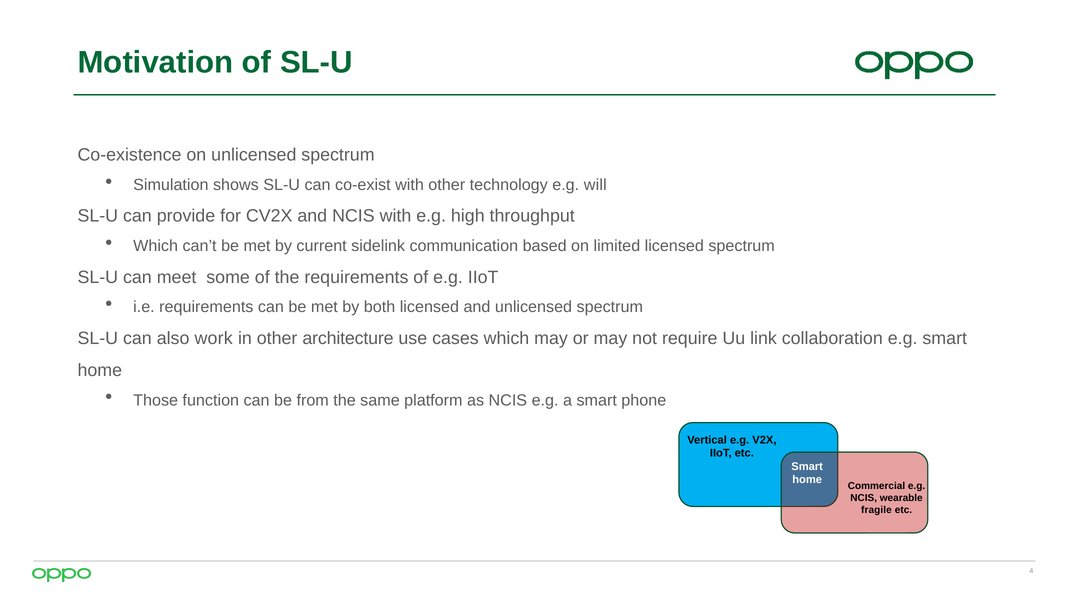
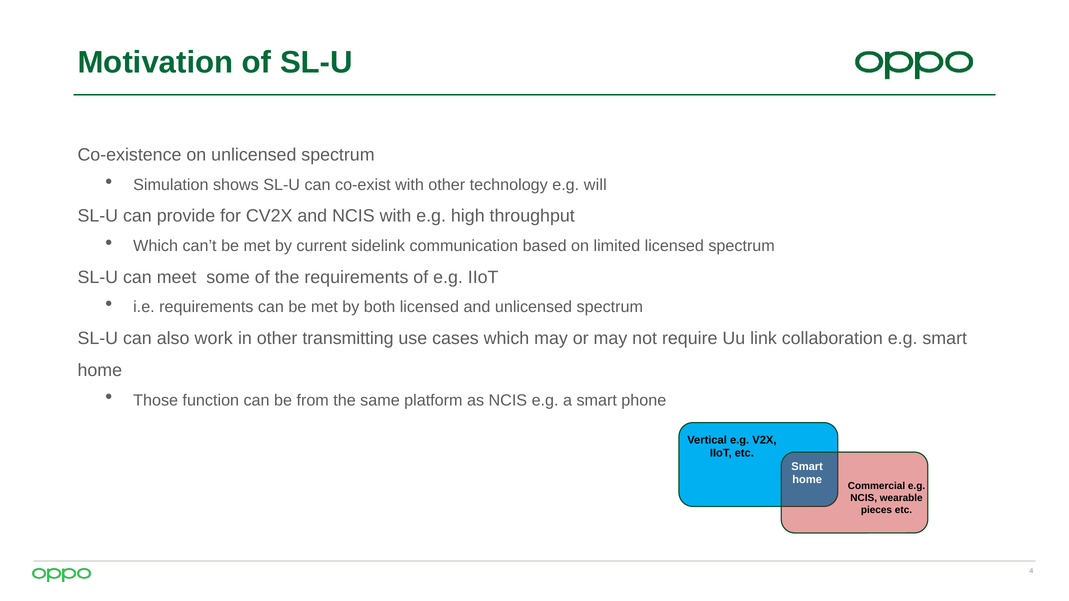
architecture: architecture -> transmitting
fragile: fragile -> pieces
